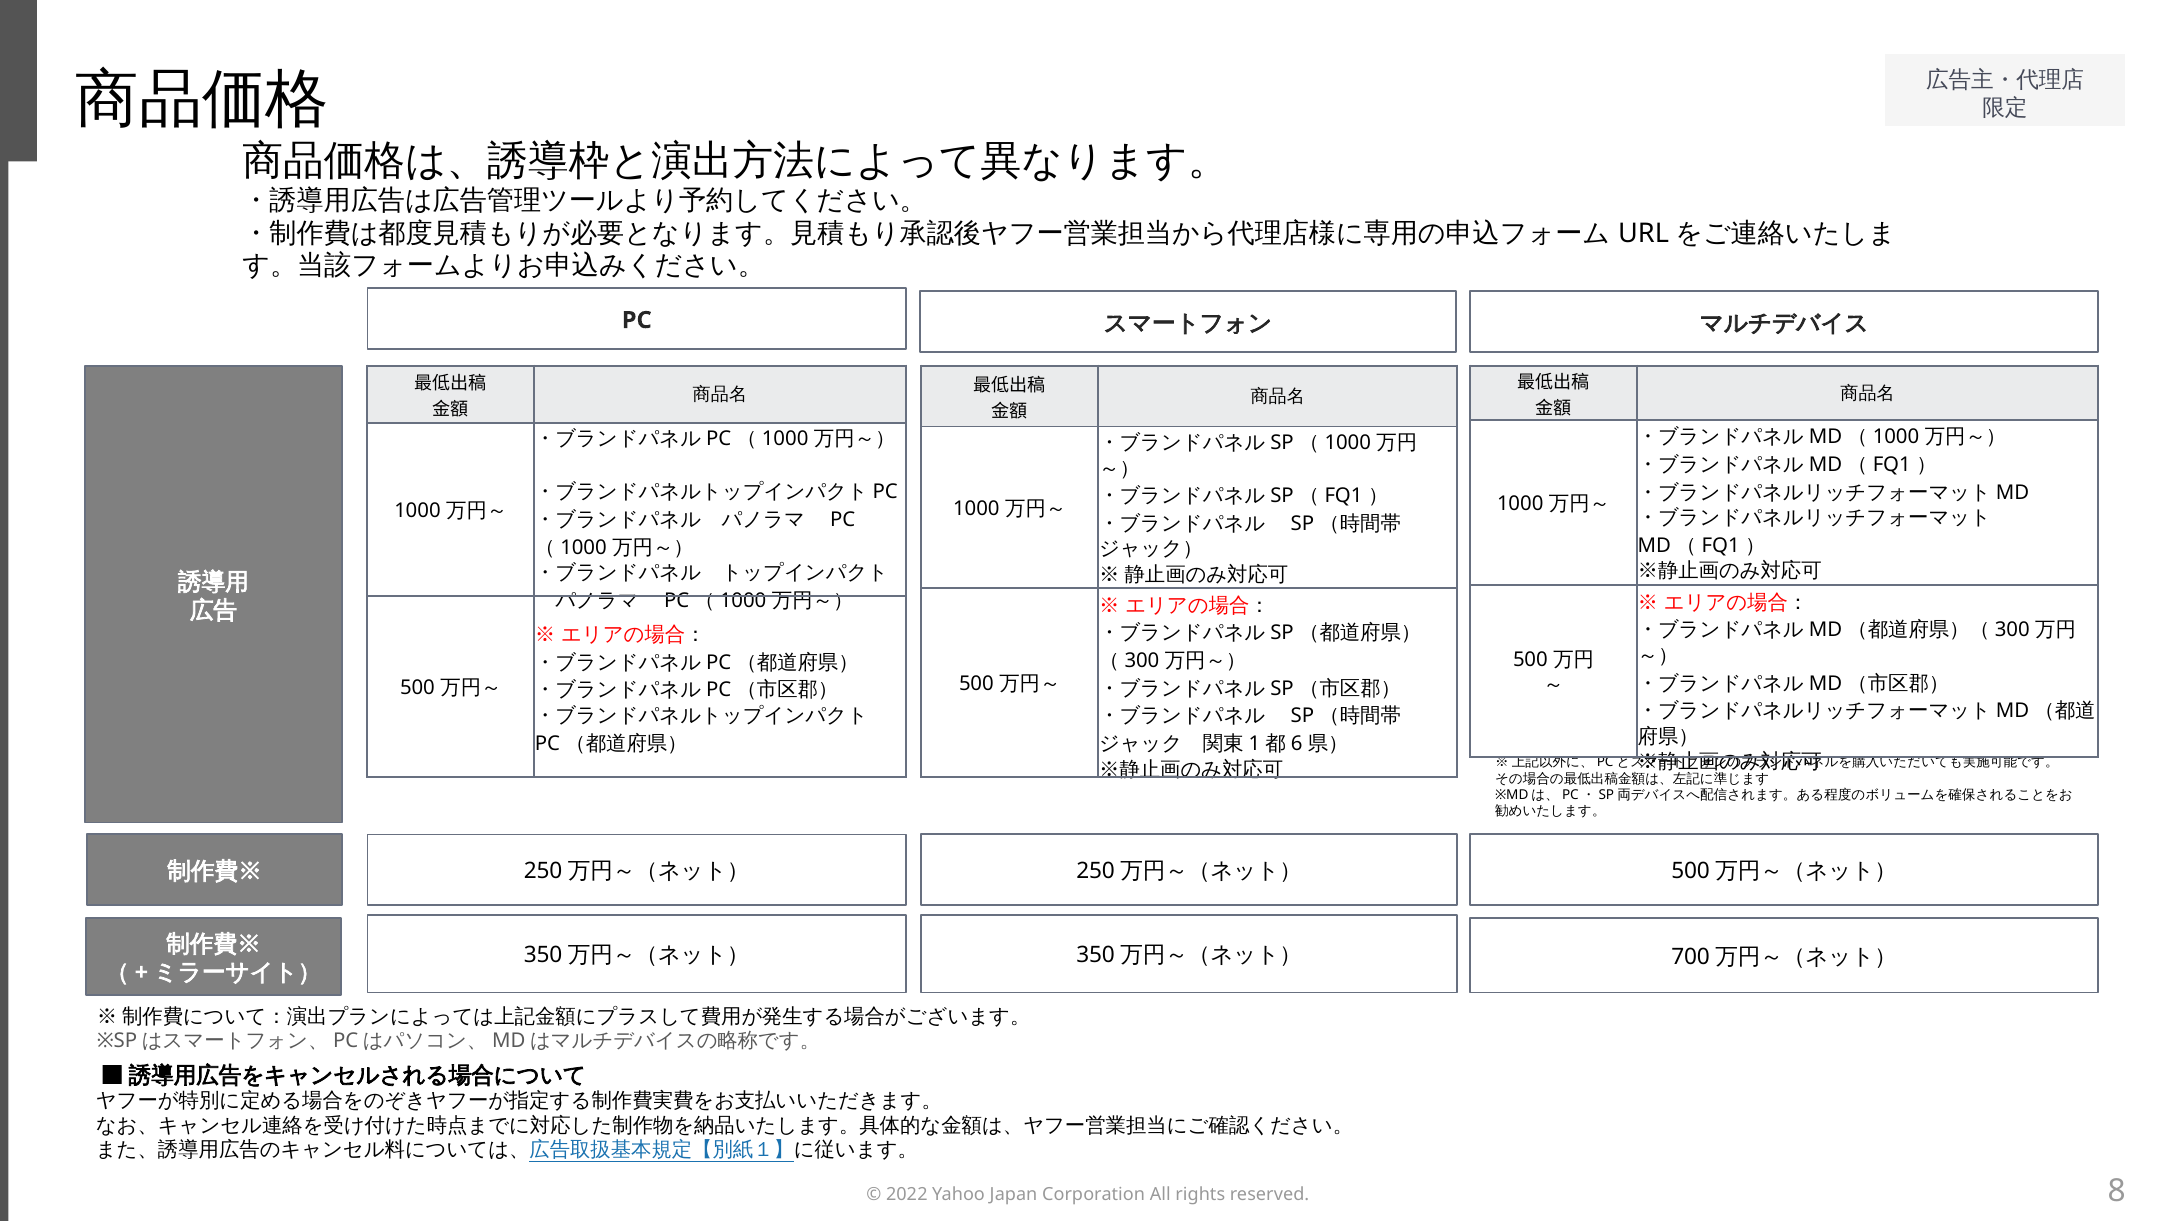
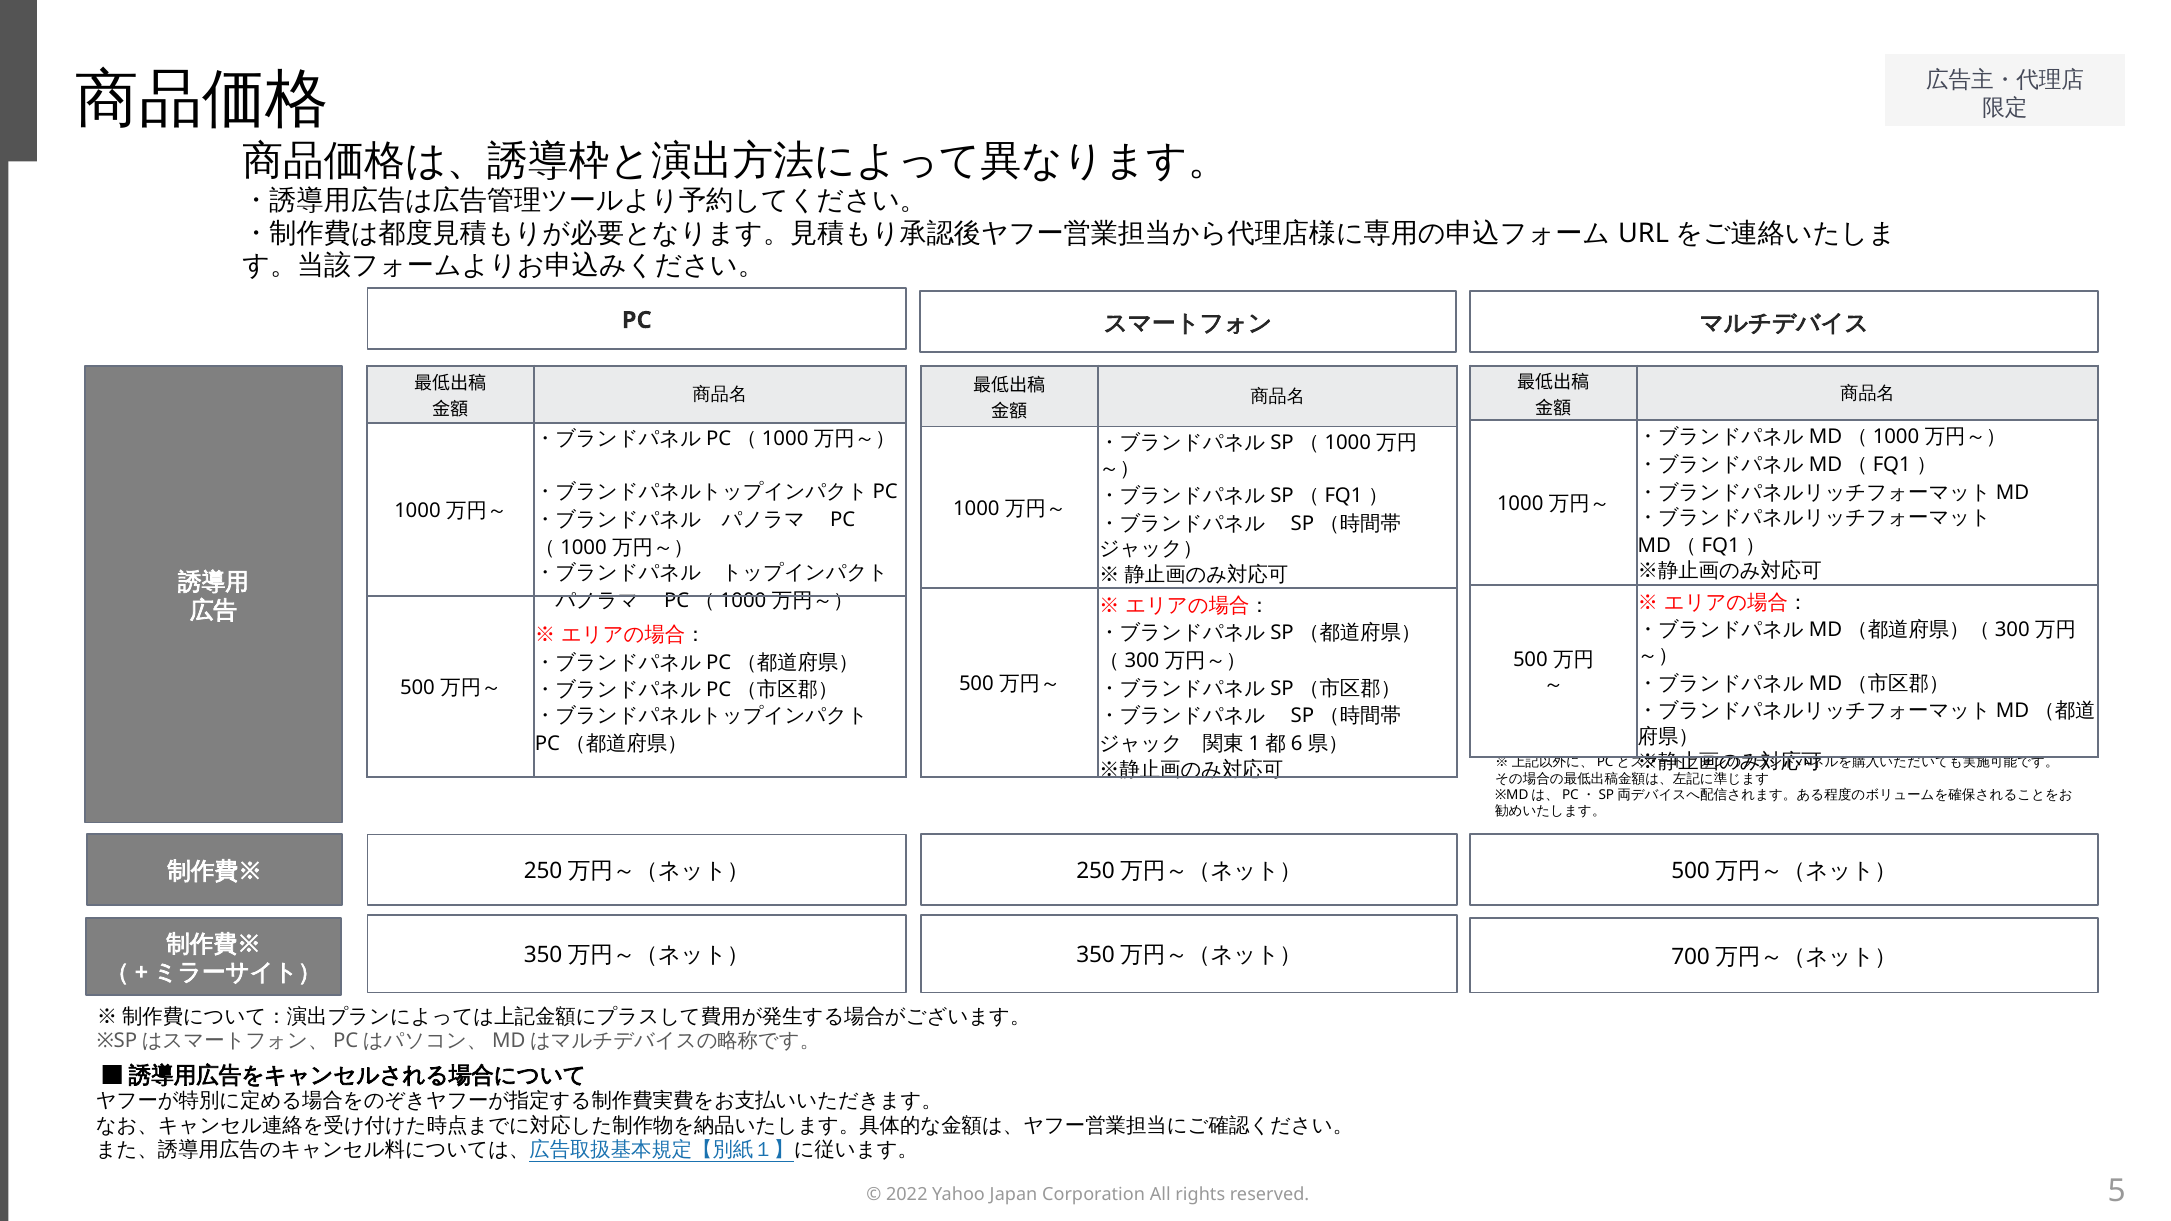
8: 8 -> 5
